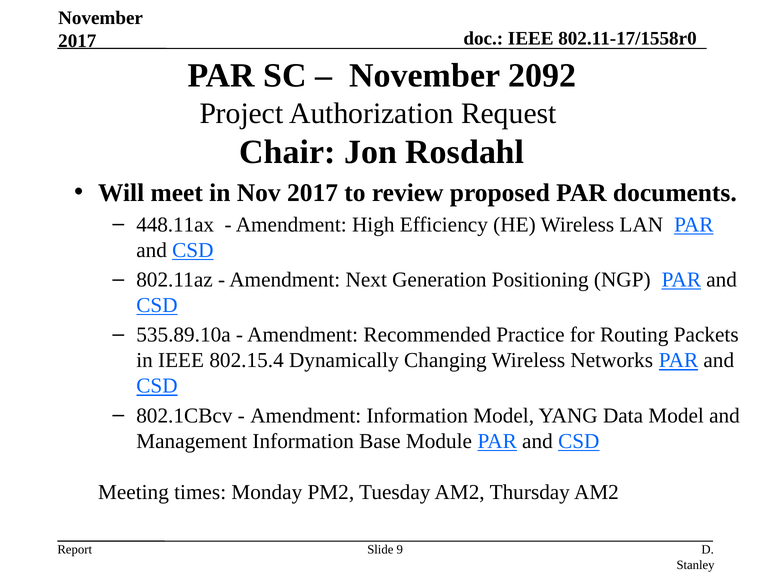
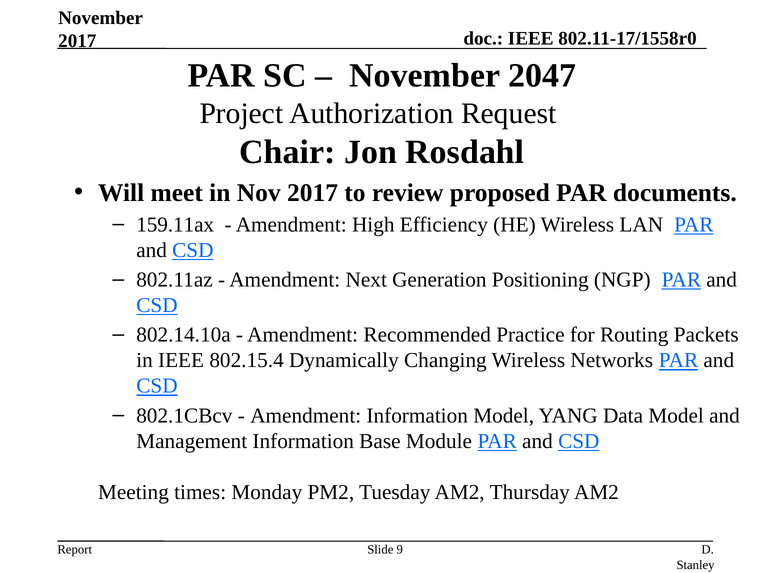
2092: 2092 -> 2047
448.11ax: 448.11ax -> 159.11ax
535.89.10a: 535.89.10a -> 802.14.10a
